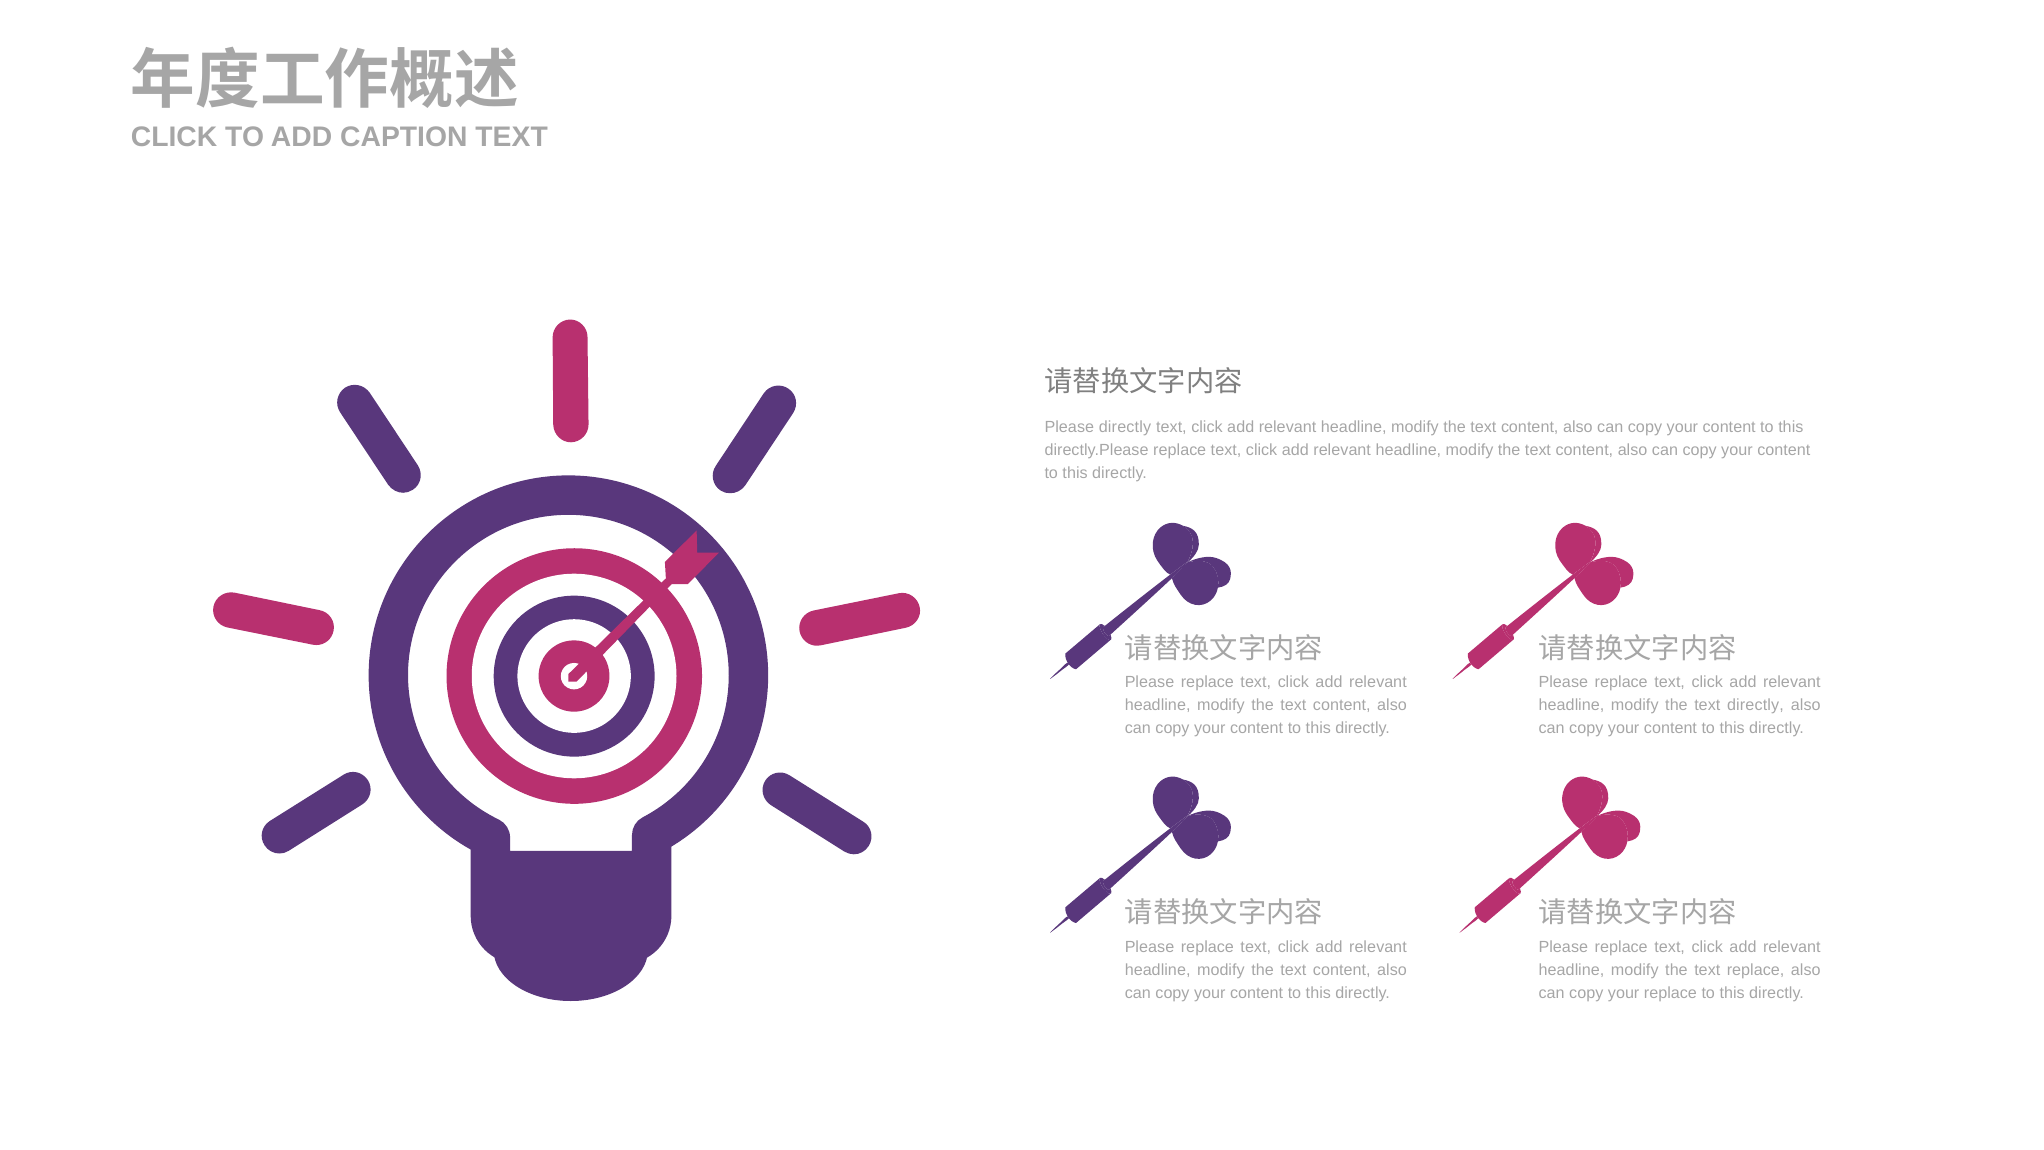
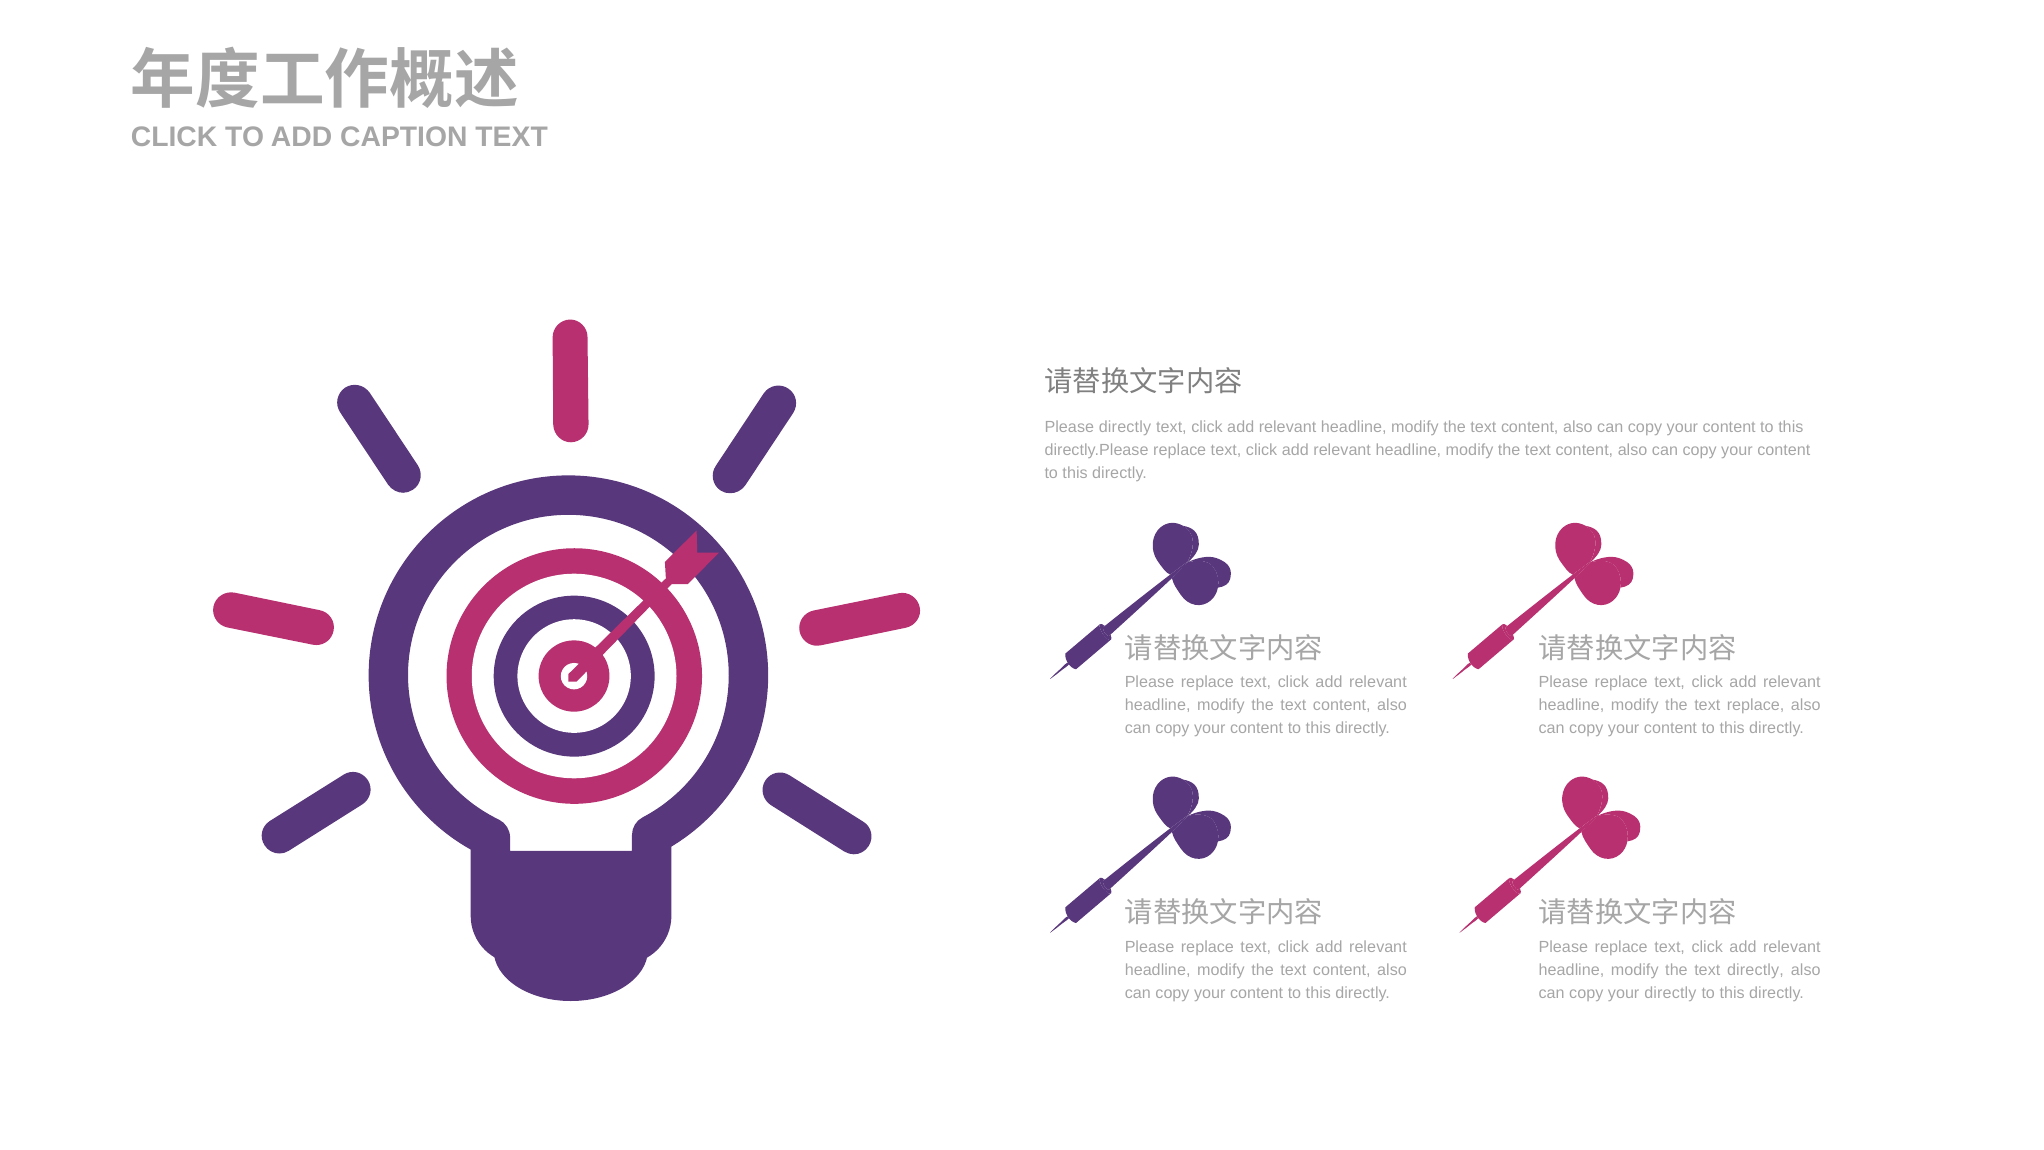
text directly: directly -> replace
text replace: replace -> directly
your replace: replace -> directly
